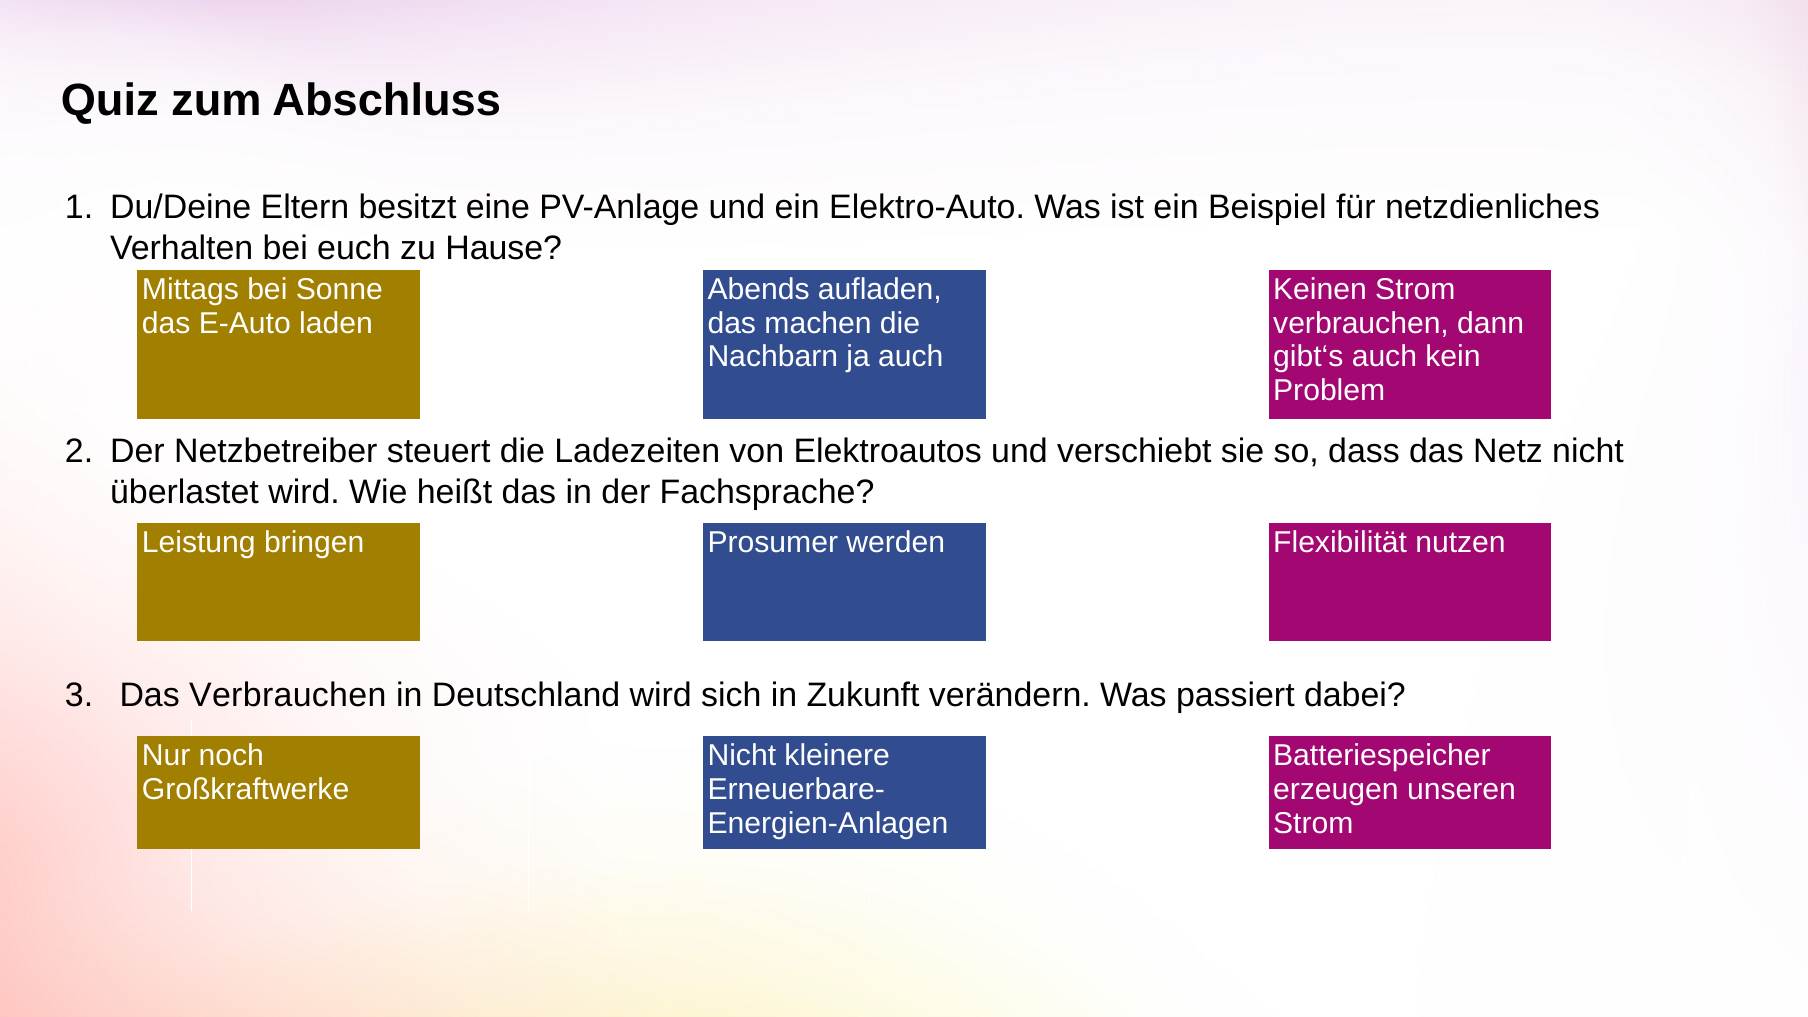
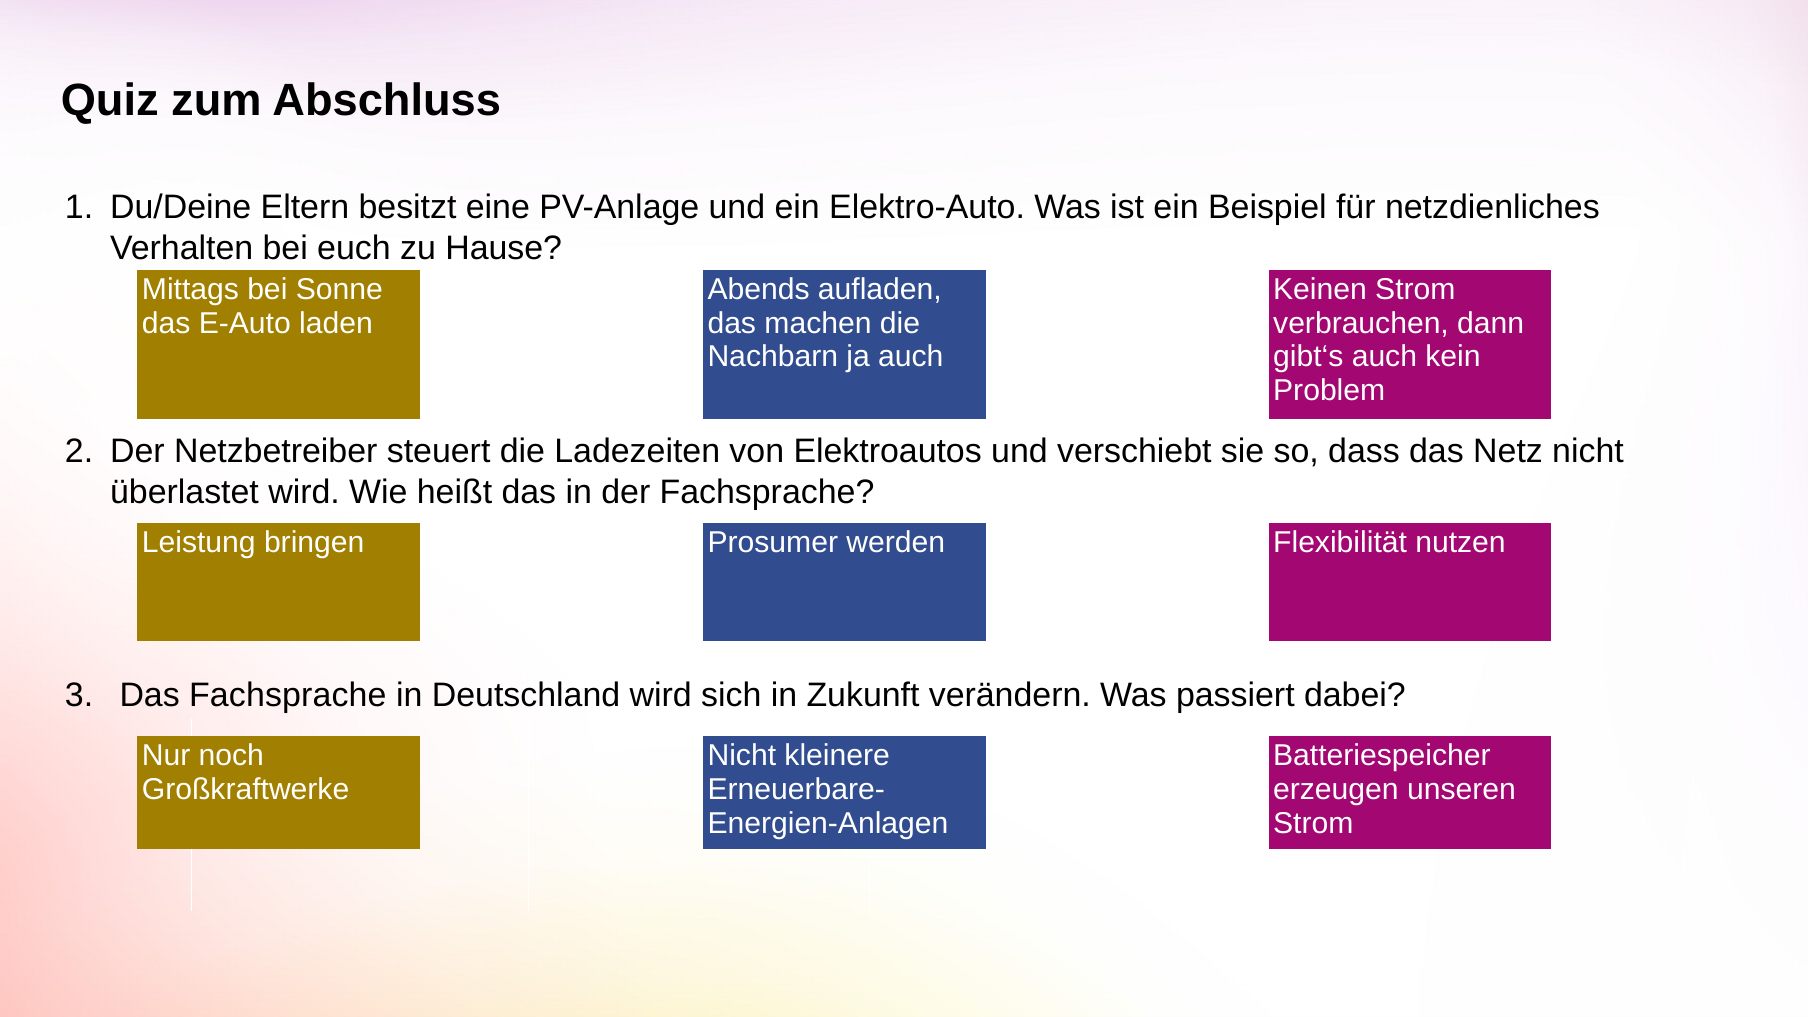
Das Verbrauchen: Verbrauchen -> Fachsprache
